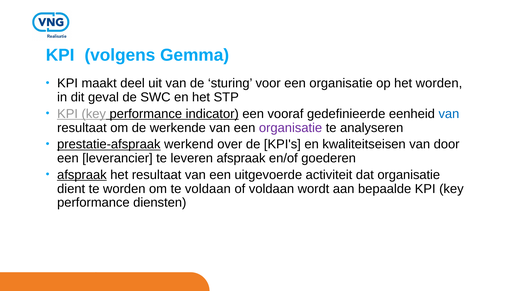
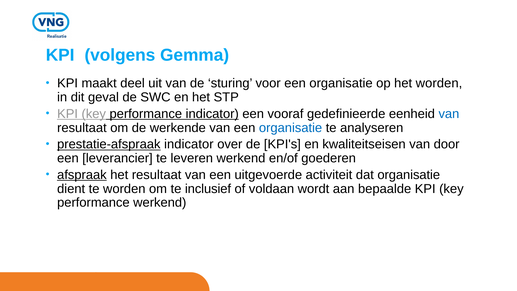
organisatie at (291, 128) colour: purple -> blue
prestatie-afspraak werkend: werkend -> indicator
leveren afspraak: afspraak -> werkend
te voldaan: voldaan -> inclusief
performance diensten: diensten -> werkend
